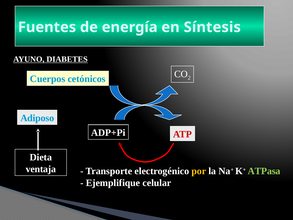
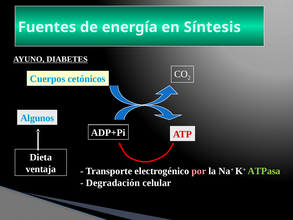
Adiposo: Adiposo -> Algunos
por colour: yellow -> pink
Ejemplifique: Ejemplifique -> Degradación
